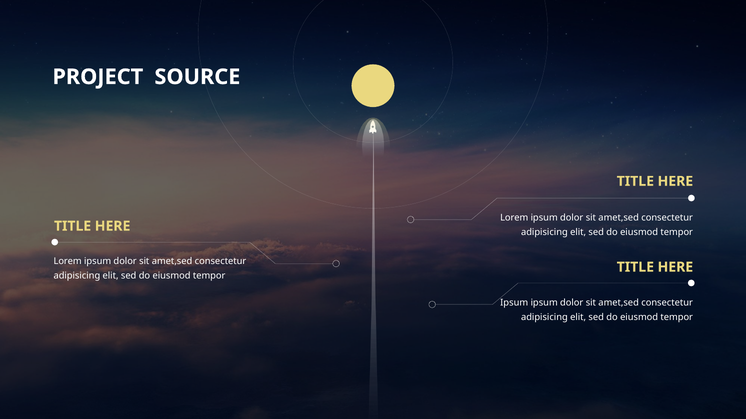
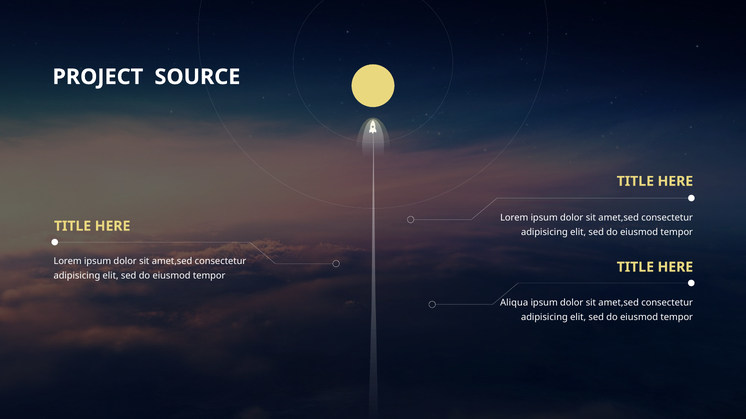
Ipsum at (514, 303): Ipsum -> Aliqua
